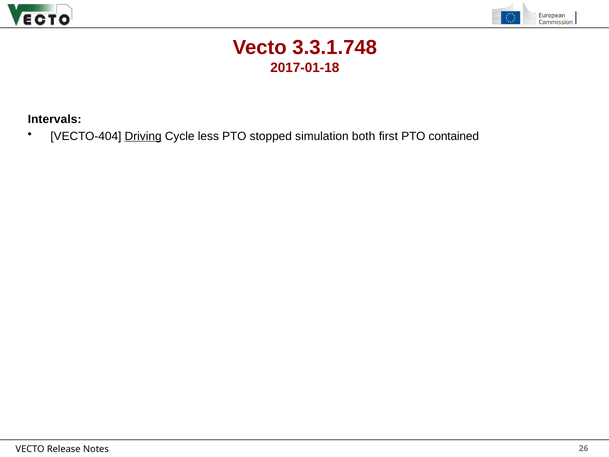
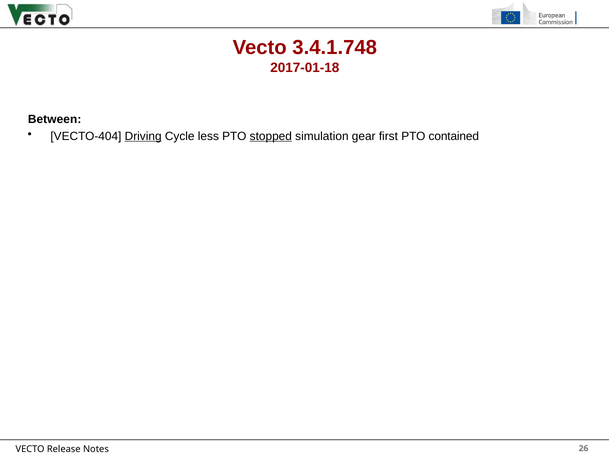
3.3.1.748: 3.3.1.748 -> 3.4.1.748
Intervals: Intervals -> Between
stopped underline: none -> present
both: both -> gear
